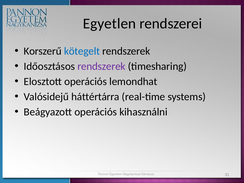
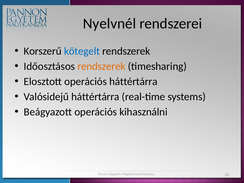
Egyetlen: Egyetlen -> Nyelvnél
rendszerek at (101, 66) colour: purple -> orange
operációs lemondhat: lemondhat -> háttértárra
